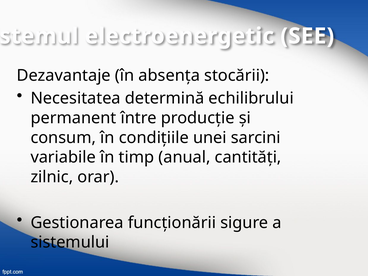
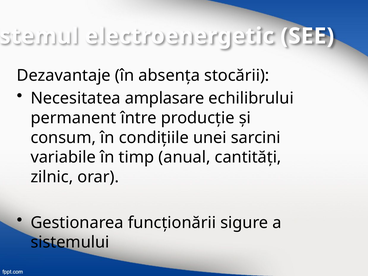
determină: determină -> amplasare
